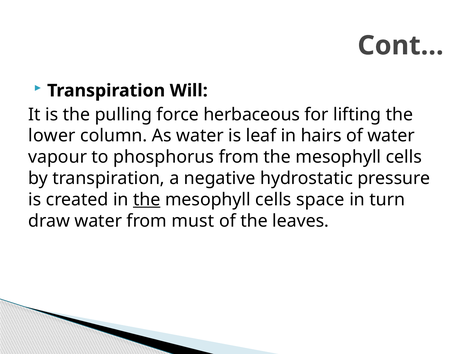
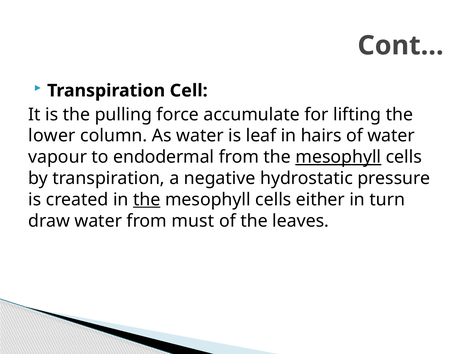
Will: Will -> Cell
herbaceous: herbaceous -> accumulate
phosphorus: phosphorus -> endodermal
mesophyll at (338, 157) underline: none -> present
space: space -> either
